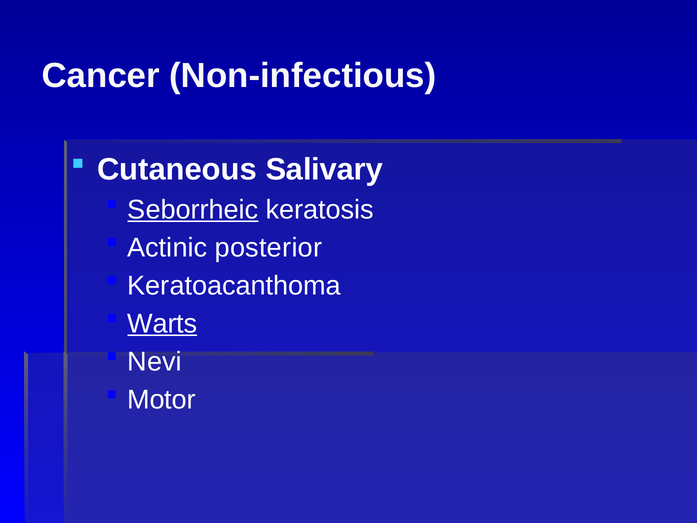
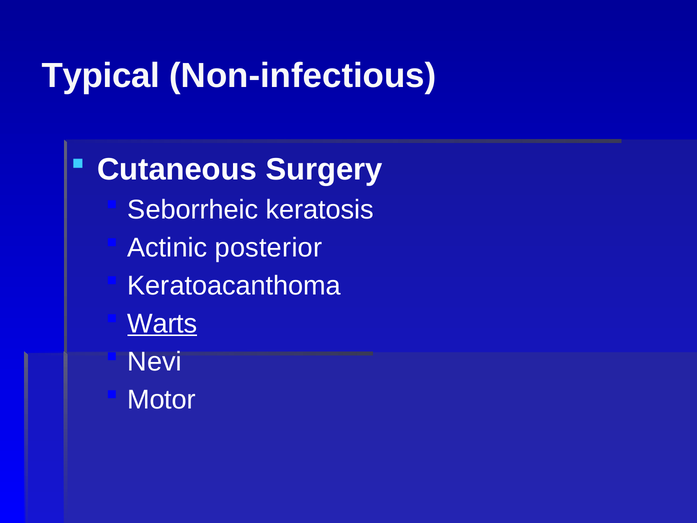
Cancer: Cancer -> Typical
Salivary: Salivary -> Surgery
Seborrheic underline: present -> none
